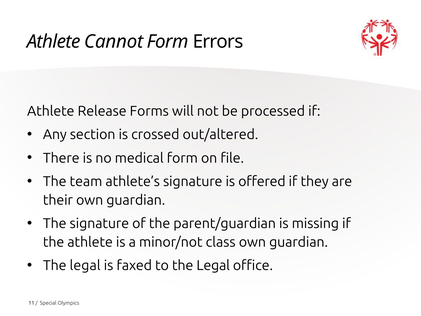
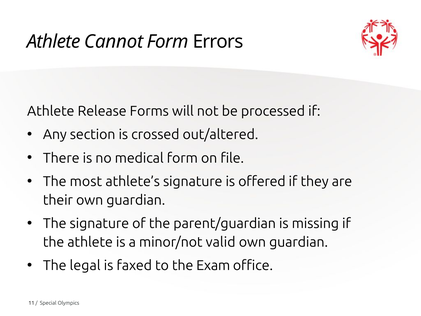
team: team -> most
class: class -> valid
to the Legal: Legal -> Exam
